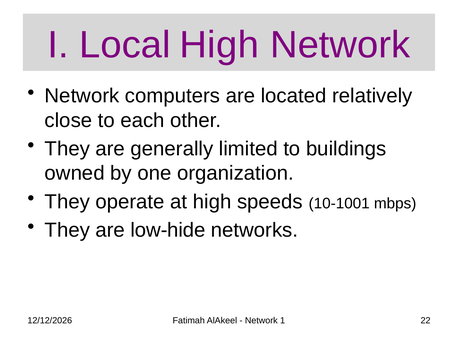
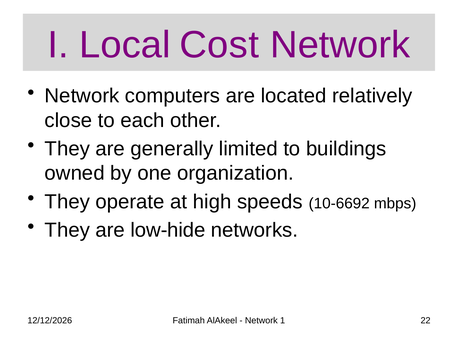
Local High: High -> Cost
10-1001: 10-1001 -> 10-6692
